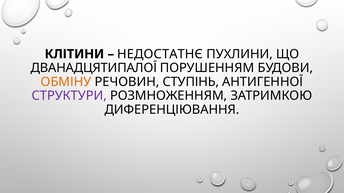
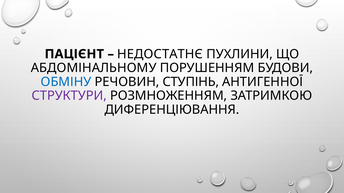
КЛІТИНИ: КЛІТИНИ -> ПАЦІЄНТ
ДВАНАДЦЯТИПАЛОЇ: ДВАНАДЦЯТИПАЛОЇ -> АБДОМІНАЛЬНОМУ
ОБМІНУ colour: orange -> blue
